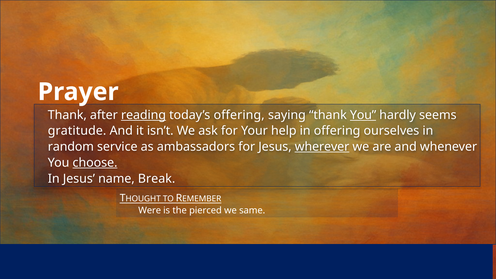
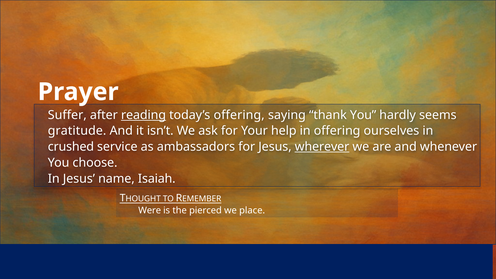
Thank at (67, 115): Thank -> Suffer
You at (363, 115) underline: present -> none
random: random -> crushed
choose underline: present -> none
Break: Break -> Isaiah
same: same -> place
